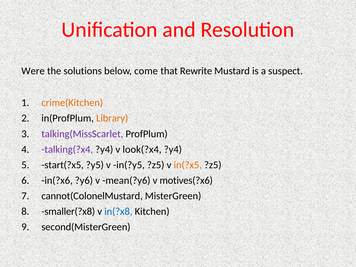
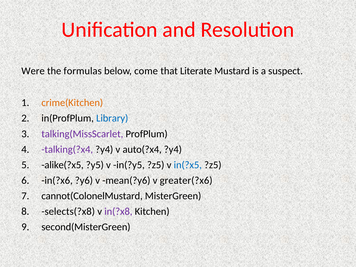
solutions: solutions -> formulas
Rewrite: Rewrite -> Literate
Library colour: orange -> blue
look(?x4: look(?x4 -> auto(?x4
start(?x5: start(?x5 -> alike(?x5
in(?x5 colour: orange -> blue
motives(?x6: motives(?x6 -> greater(?x6
smaller(?x8: smaller(?x8 -> selects(?x8
in(?x8 colour: blue -> purple
